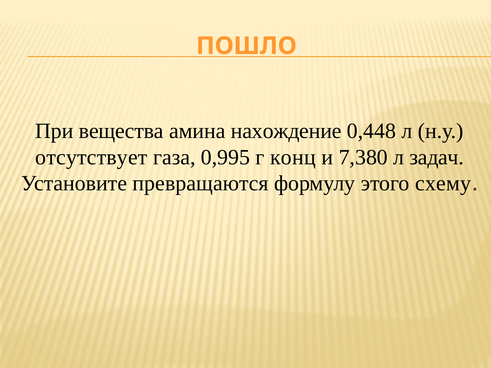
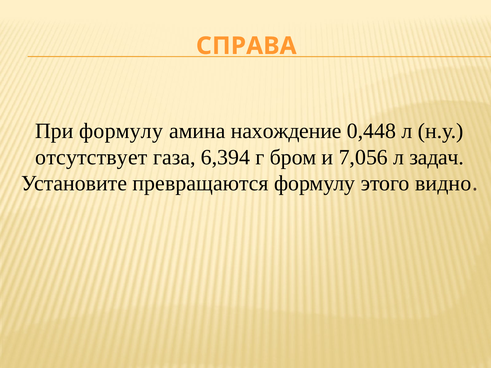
ПОШЛО: ПОШЛО -> СПРАВА
При вещества: вещества -> формулу
0,995: 0,995 -> 6,394
конц: конц -> бром
7,380: 7,380 -> 7,056
схему: схему -> видно
